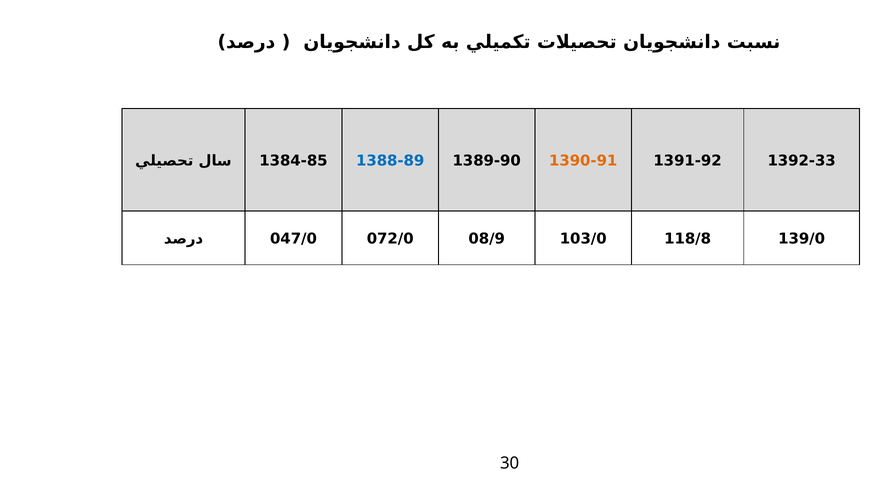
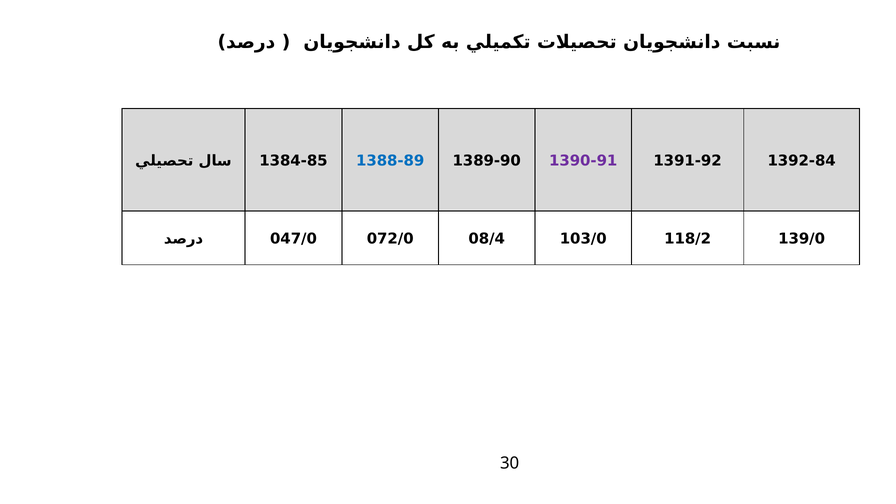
1390-91 colour: orange -> purple
1392-33: 1392-33 -> 1392-84
08/9: 08/9 -> 08/4
118/8: 118/8 -> 118/2
